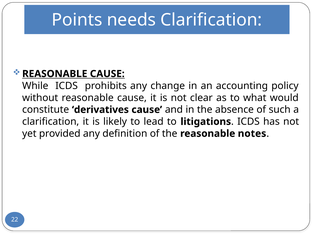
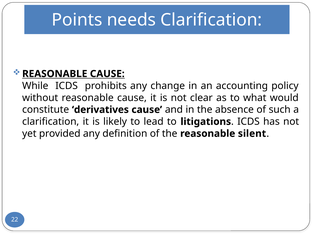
notes: notes -> silent
